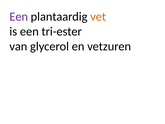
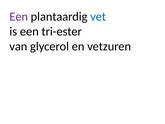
vet colour: orange -> blue
